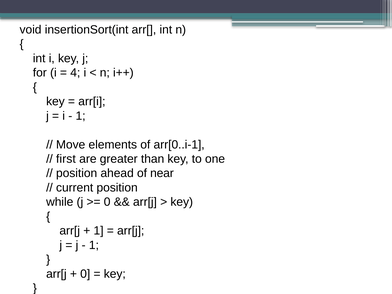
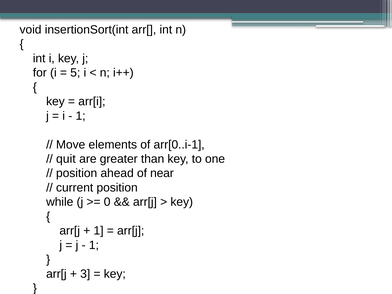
4: 4 -> 5
first: first -> quit
0 at (85, 274): 0 -> 3
